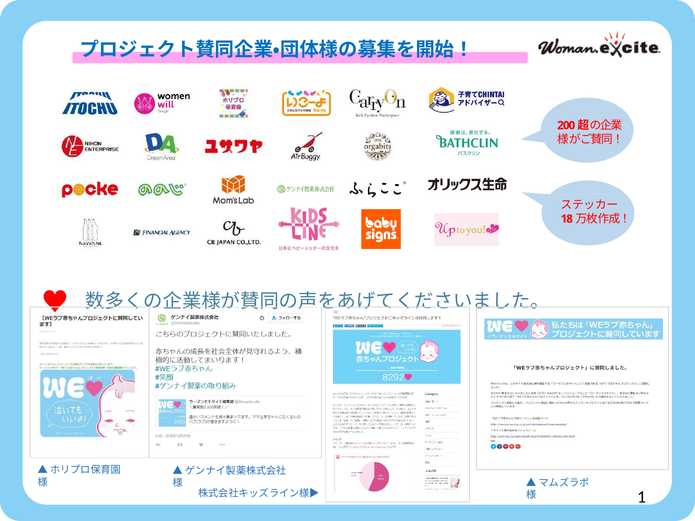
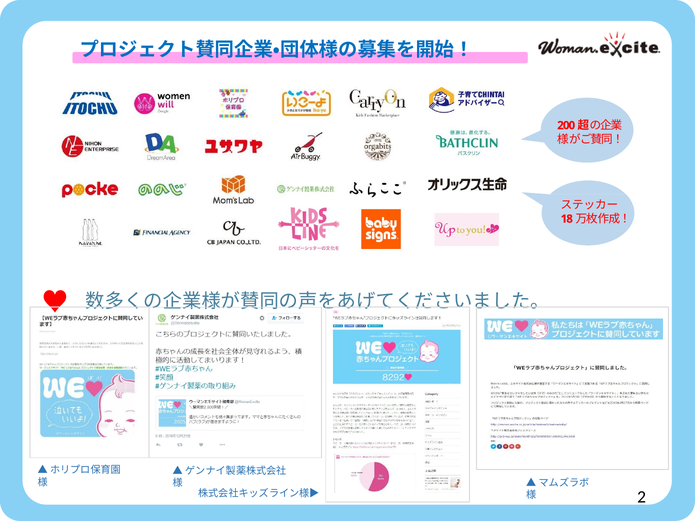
1: 1 -> 2
